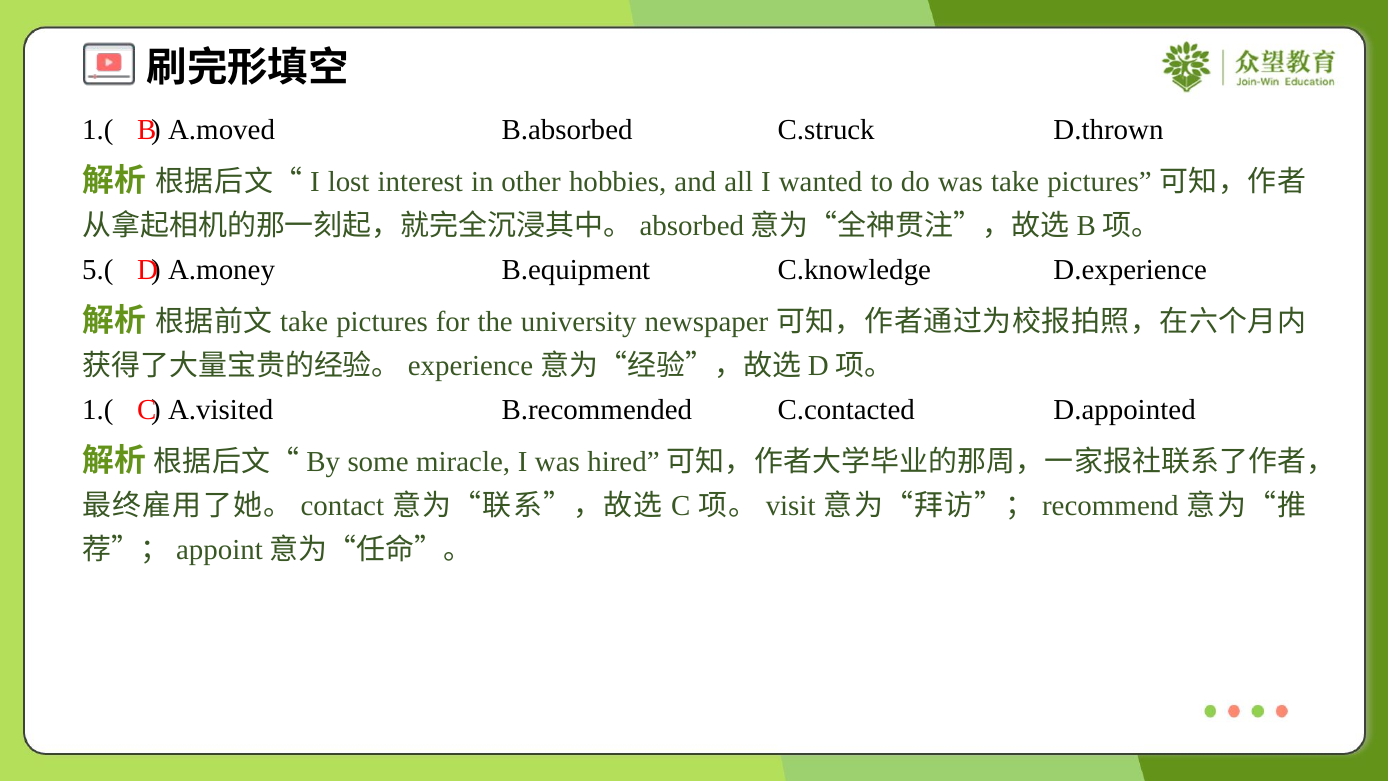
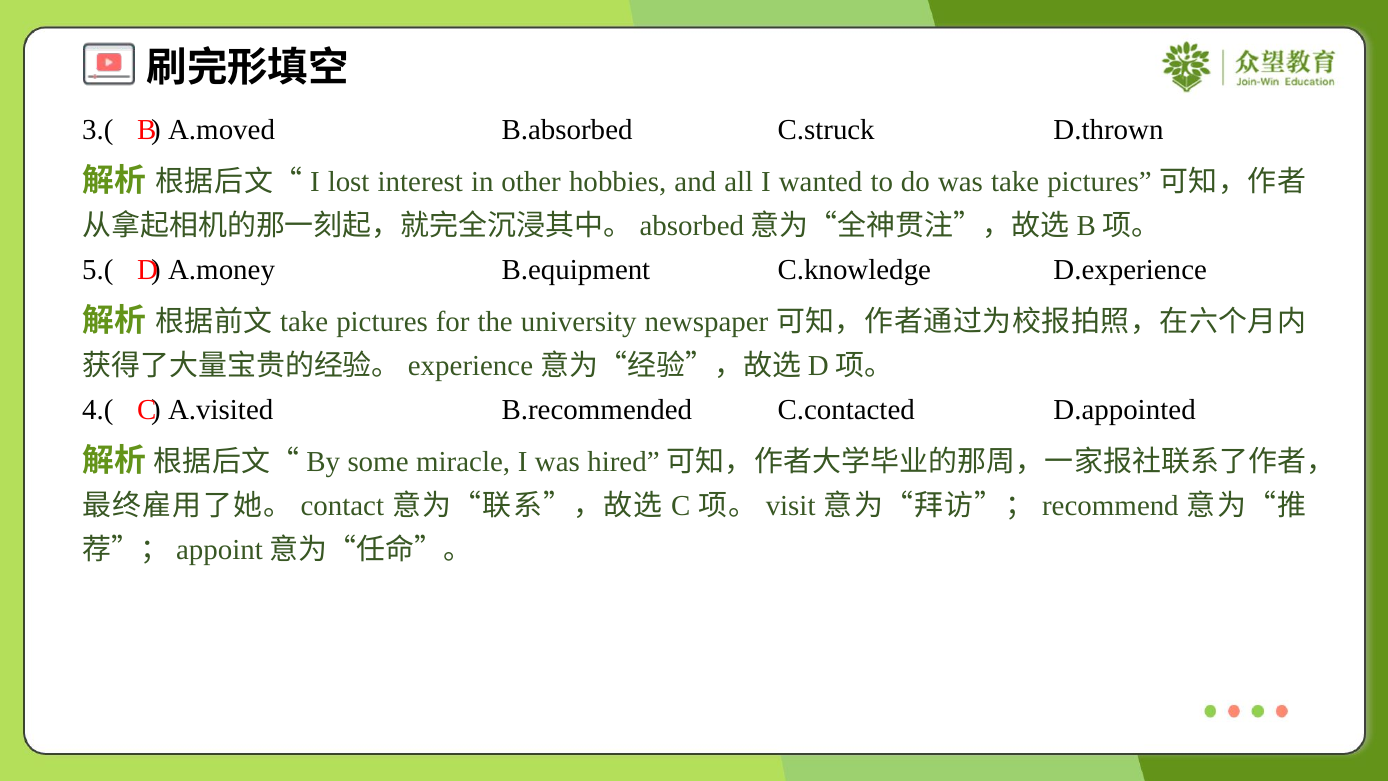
1.( at (98, 130): 1.( -> 3.(
1.( at (98, 410): 1.( -> 4.(
